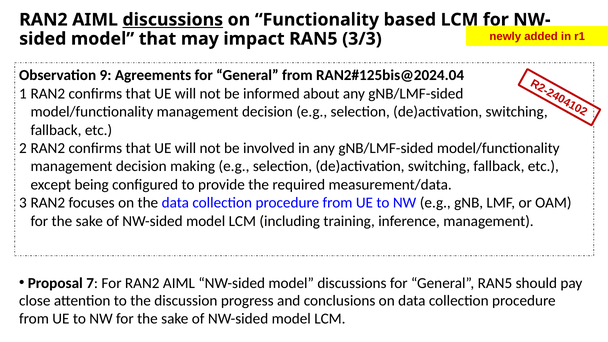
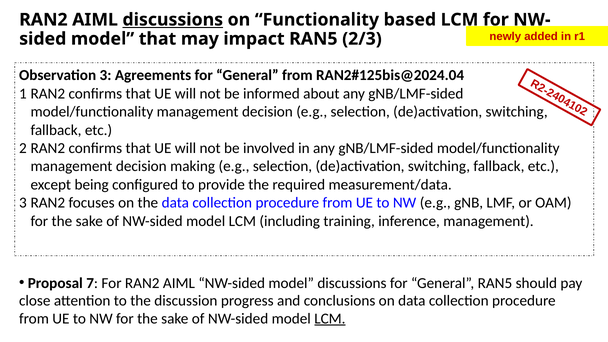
3/3: 3/3 -> 2/3
9: 9 -> 3
LCM at (330, 319) underline: none -> present
